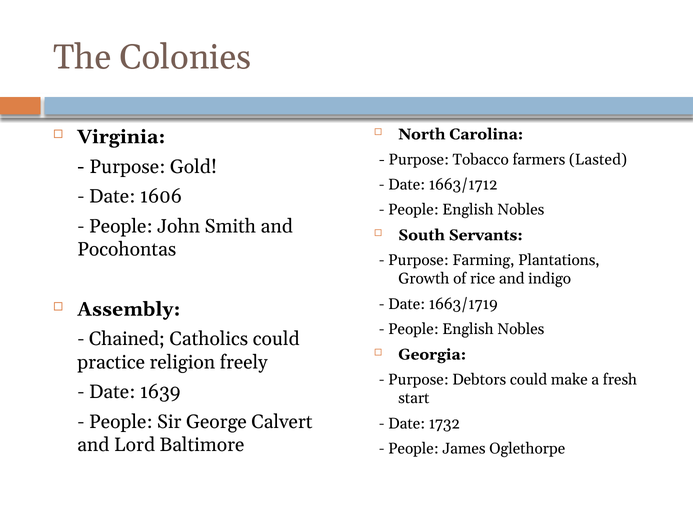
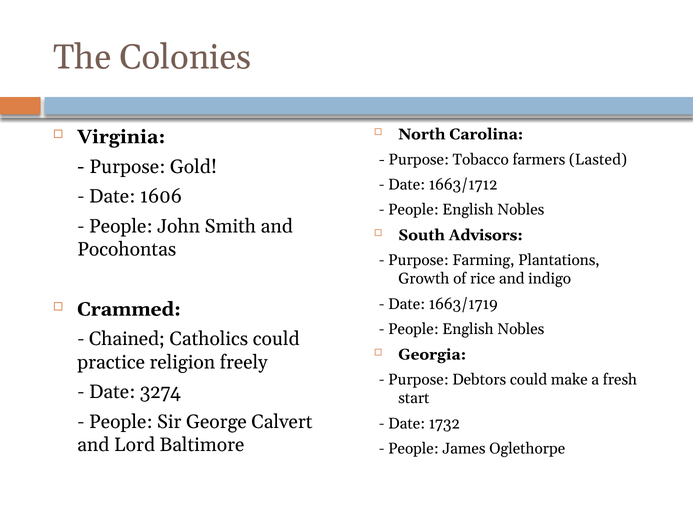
Servants: Servants -> Advisors
Assembly: Assembly -> Crammed
1639: 1639 -> 3274
